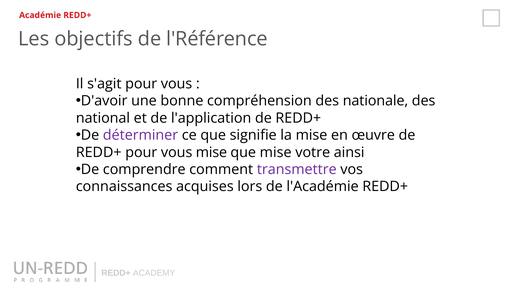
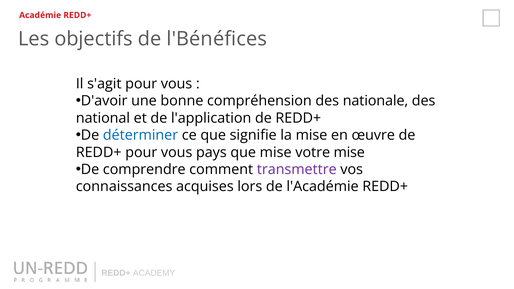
l'Référence: l'Référence -> l'Bénéfices
déterminer colour: purple -> blue
vous mise: mise -> pays
votre ainsi: ainsi -> mise
